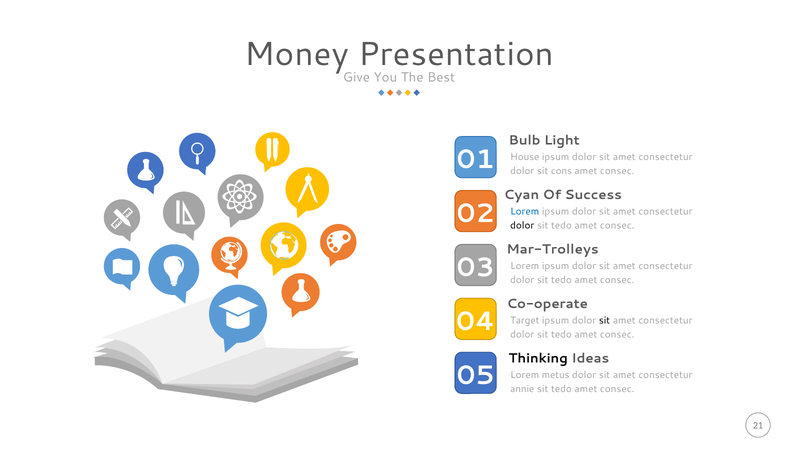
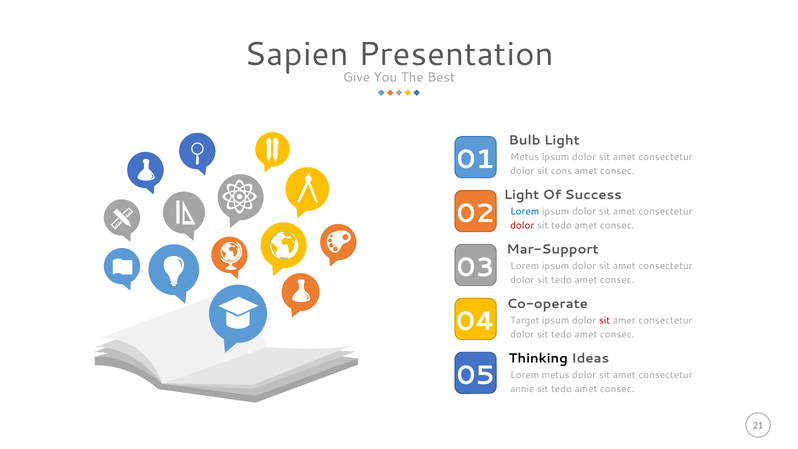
Money: Money -> Sapien
House at (525, 157): House -> Metus
Cyan at (521, 195): Cyan -> Light
dolor at (522, 226) colour: black -> red
Mar-Trolleys: Mar-Trolleys -> Mar-Support
sit at (605, 320) colour: black -> red
